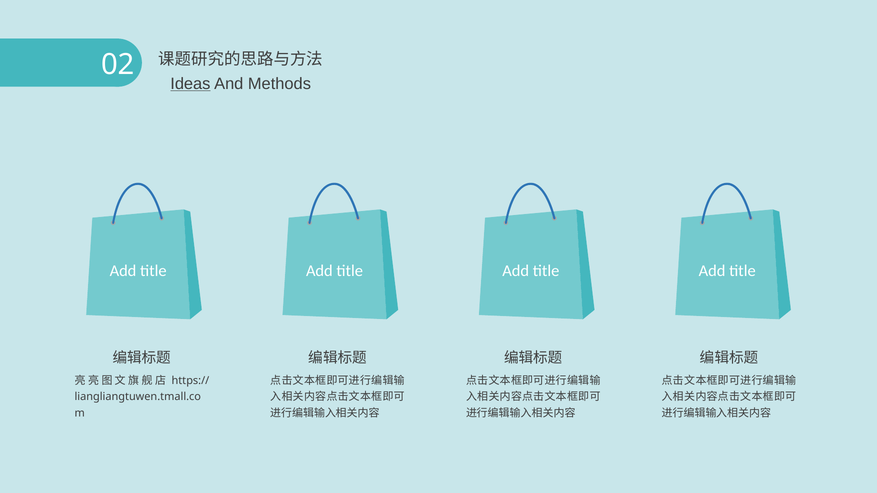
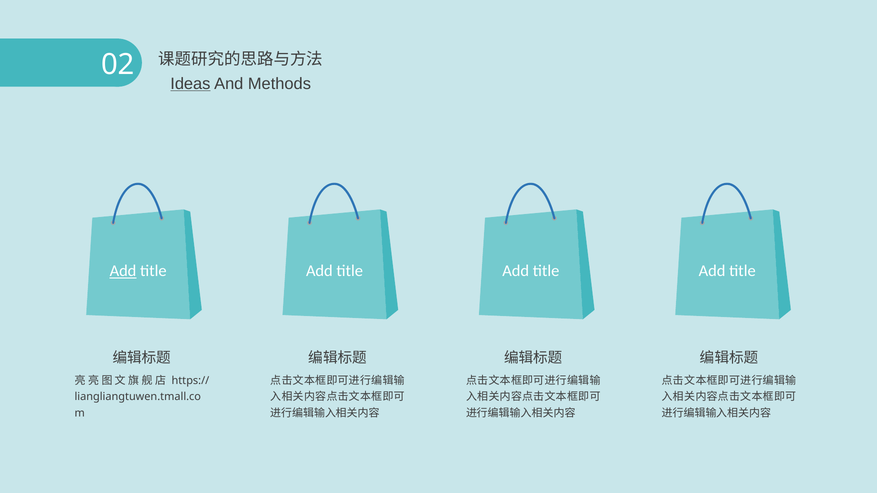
Add at (123, 271) underline: none -> present
